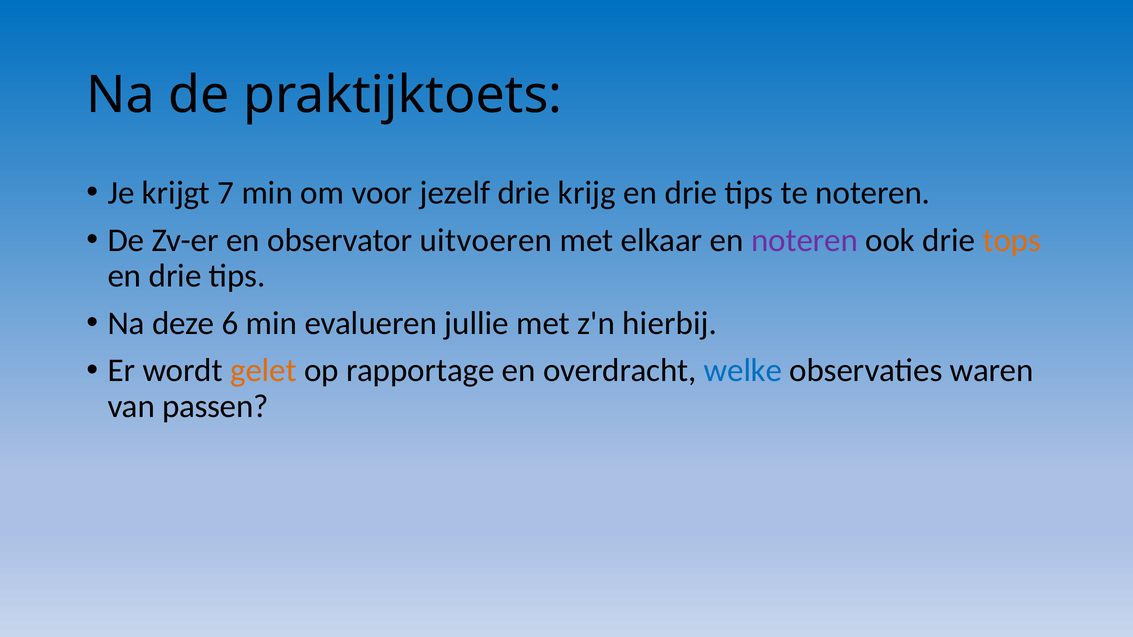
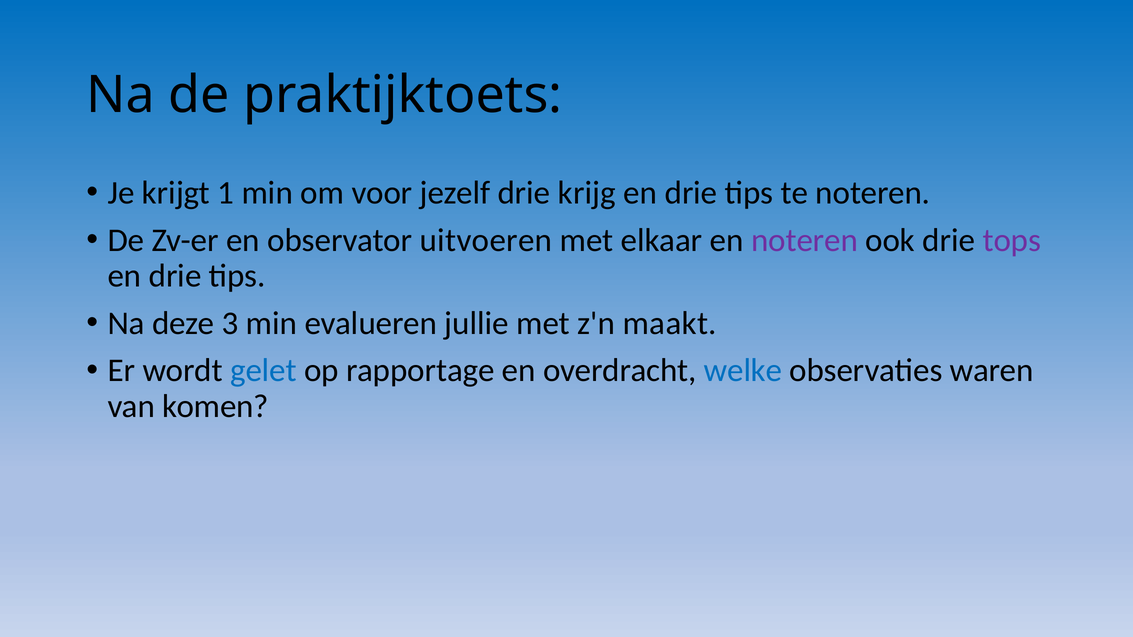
7: 7 -> 1
tops colour: orange -> purple
6: 6 -> 3
hierbij: hierbij -> maakt
gelet colour: orange -> blue
passen: passen -> komen
